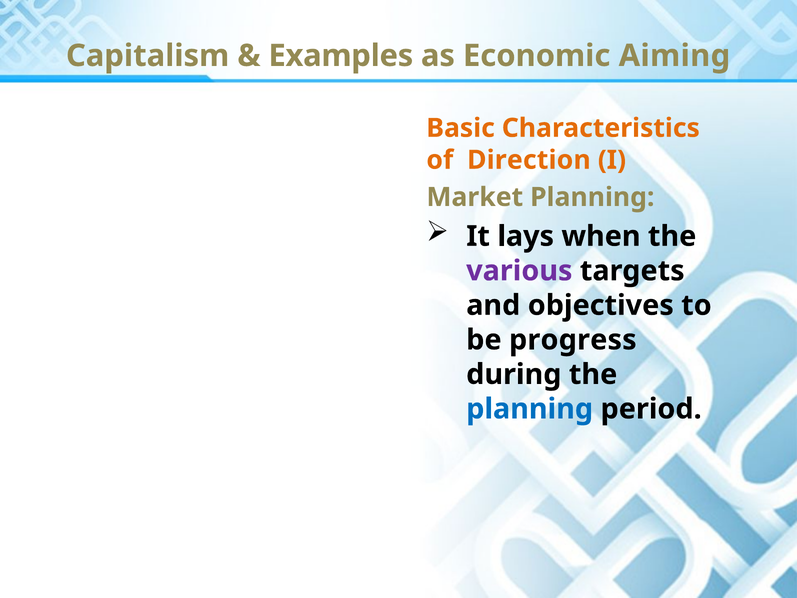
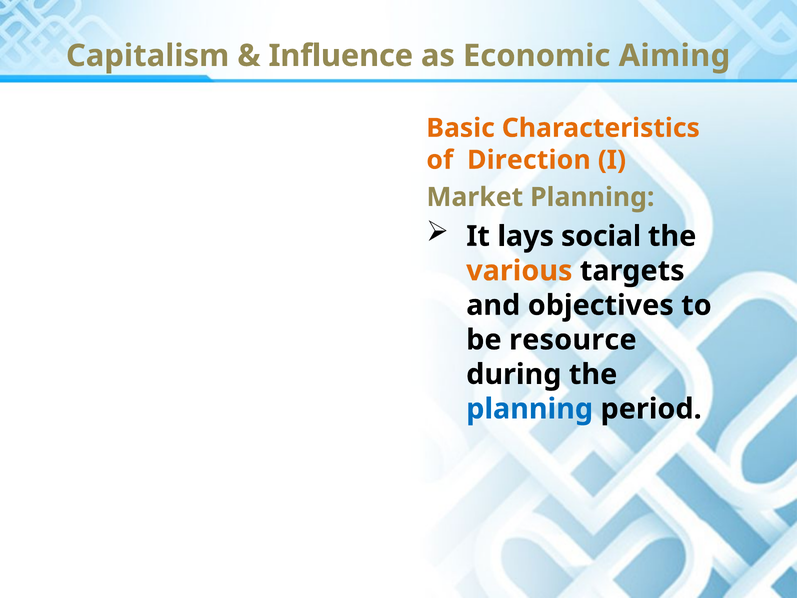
Examples: Examples -> Influence
when: when -> social
various colour: purple -> orange
progress: progress -> resource
